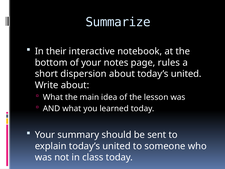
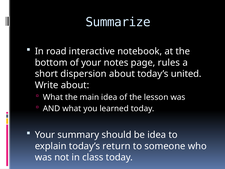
their: their -> road
be sent: sent -> idea
explain today’s united: united -> return
